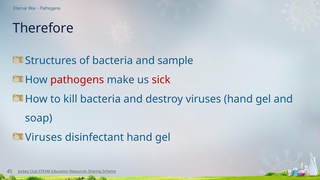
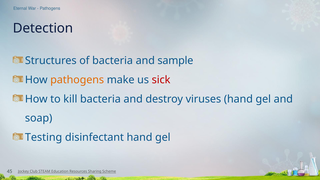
Therefore: Therefore -> Detection
pathogens at (77, 80) colour: red -> orange
Viruses at (44, 137): Viruses -> Testing
